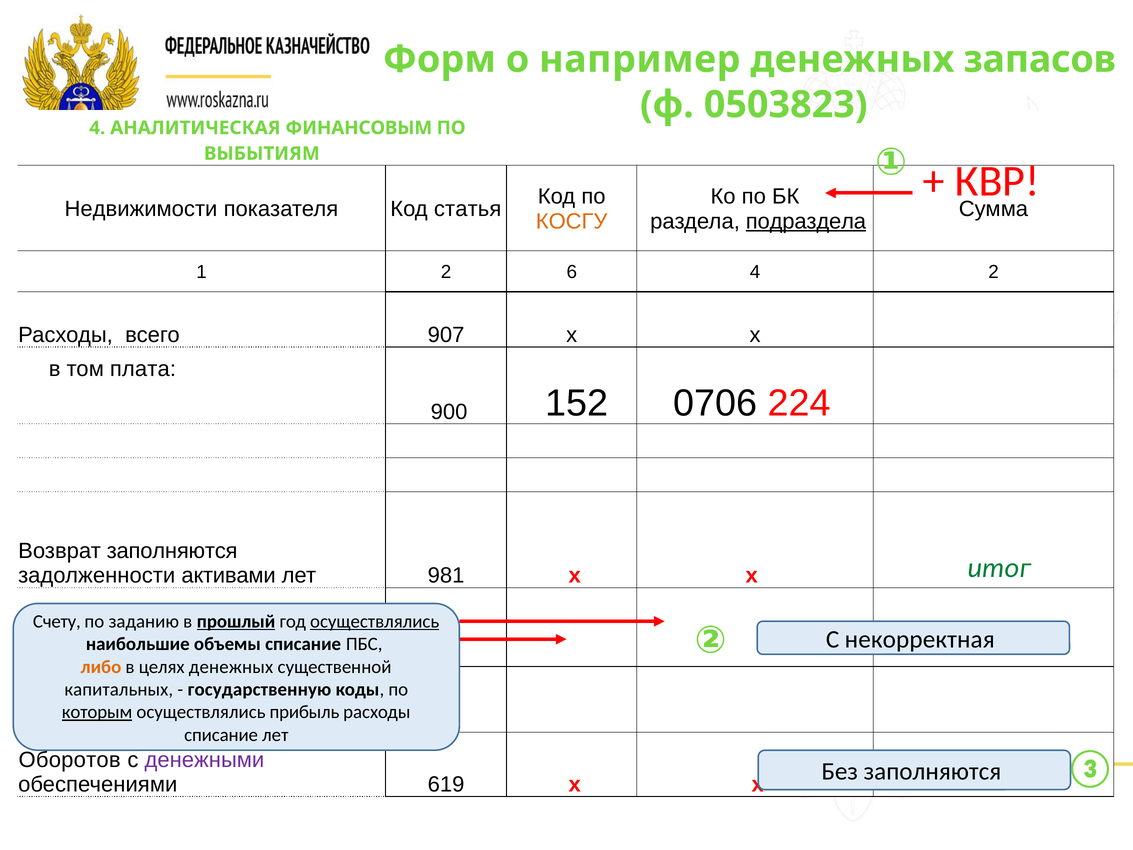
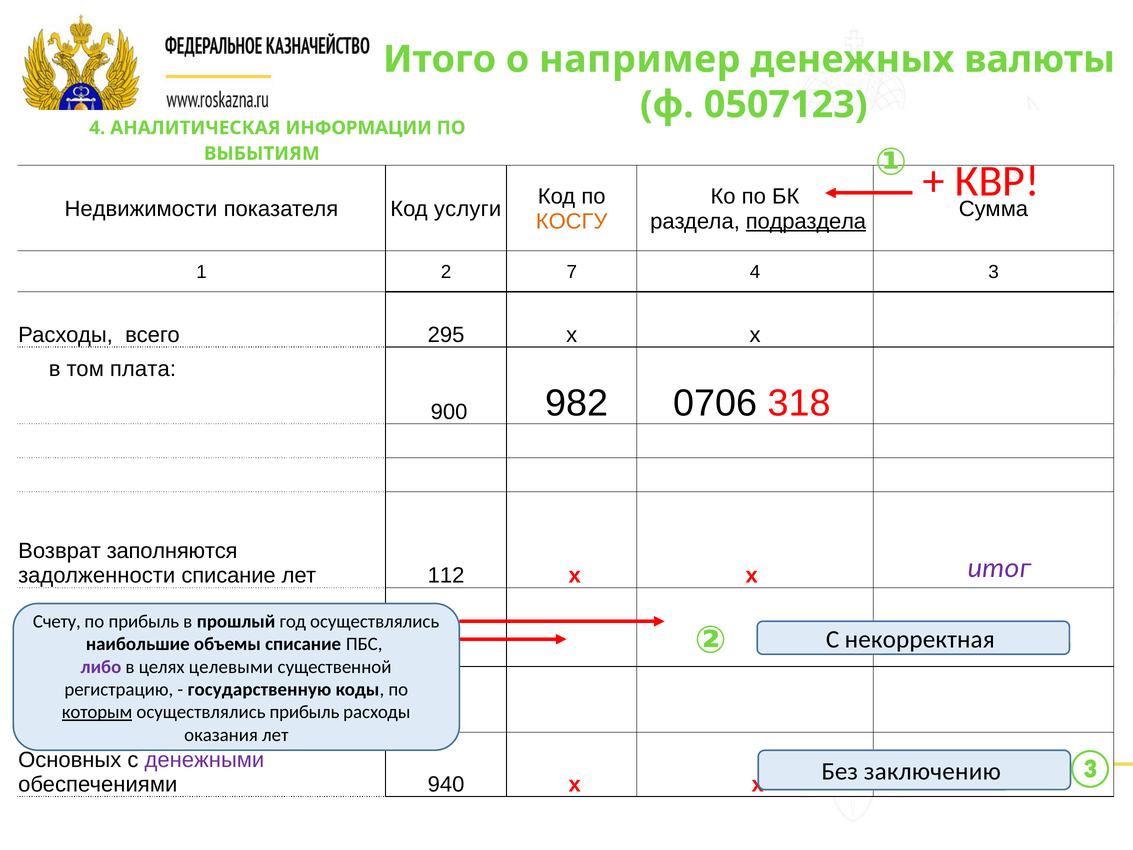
Форм: Форм -> Итого
запасов: запасов -> валюты
0503823: 0503823 -> 0507123
ФИНАНСОВЫМ: ФИНАНСОВЫМ -> ИНФОРМАЦИИ
статья: статья -> услуги
6: 6 -> 7
4 2: 2 -> 3
907: 907 -> 295
152: 152 -> 982
224: 224 -> 318
итог colour: green -> purple
задолженности активами: активами -> списание
981: 981 -> 112
по заданию: заданию -> прибыль
прошлый underline: present -> none
осуществлялись at (375, 621) underline: present -> none
либо colour: orange -> purple
целях денежных: денежных -> целевыми
капитальных: капитальных -> регистрацию
списание at (221, 735): списание -> оказания
Оборотов: Оборотов -> Основных
Без заполняются: заполняются -> заключению
619: 619 -> 940
